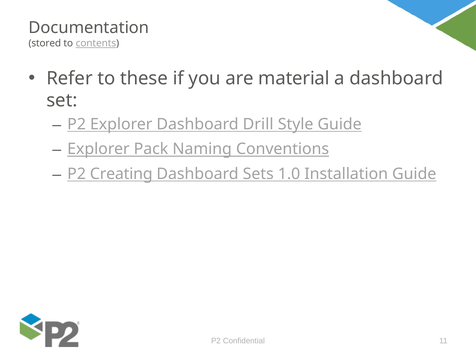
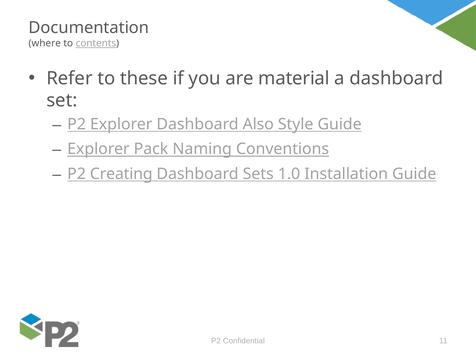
stored: stored -> where
Drill: Drill -> Also
